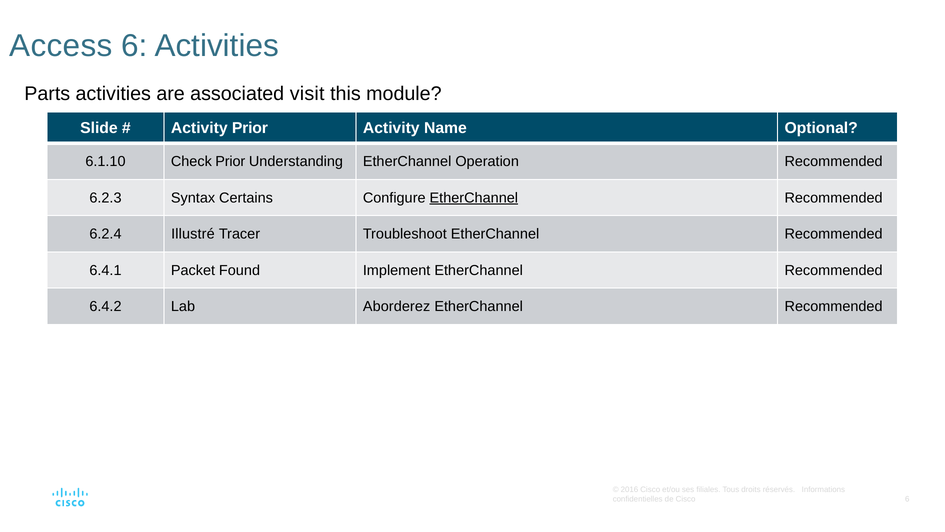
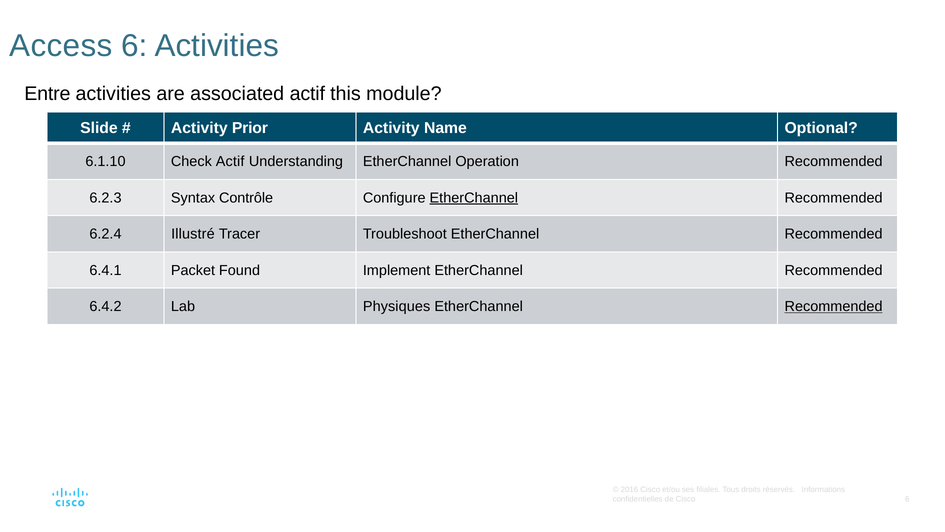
Parts: Parts -> Entre
associated visit: visit -> actif
Check Prior: Prior -> Actif
Certains: Certains -> Contrôle
Aborderez: Aborderez -> Physiques
Recommended at (834, 306) underline: none -> present
